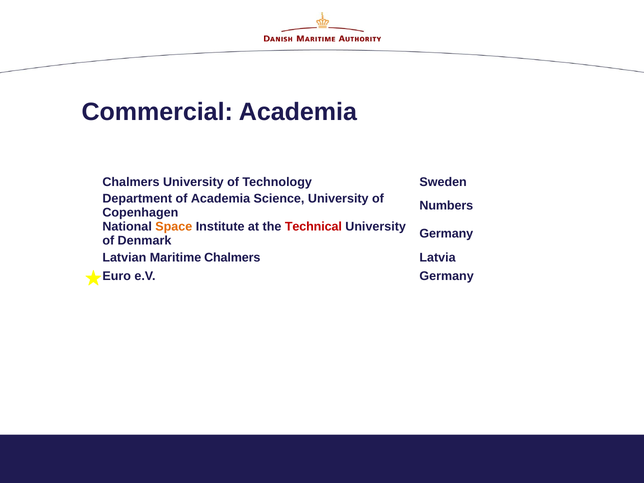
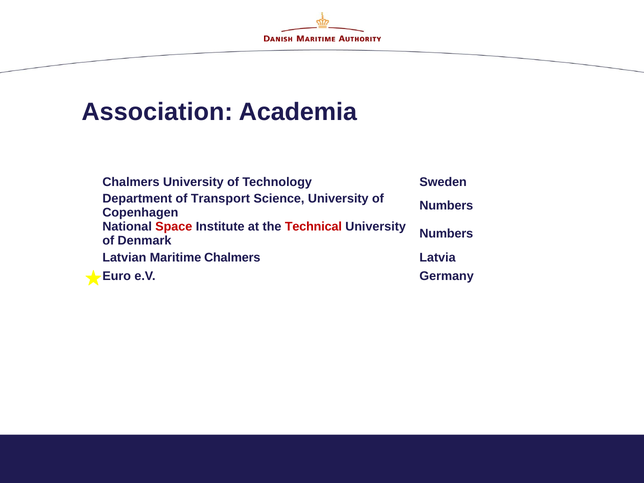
Commercial: Commercial -> Association
of Academia: Academia -> Transport
Space colour: orange -> red
Germany at (446, 234): Germany -> Numbers
